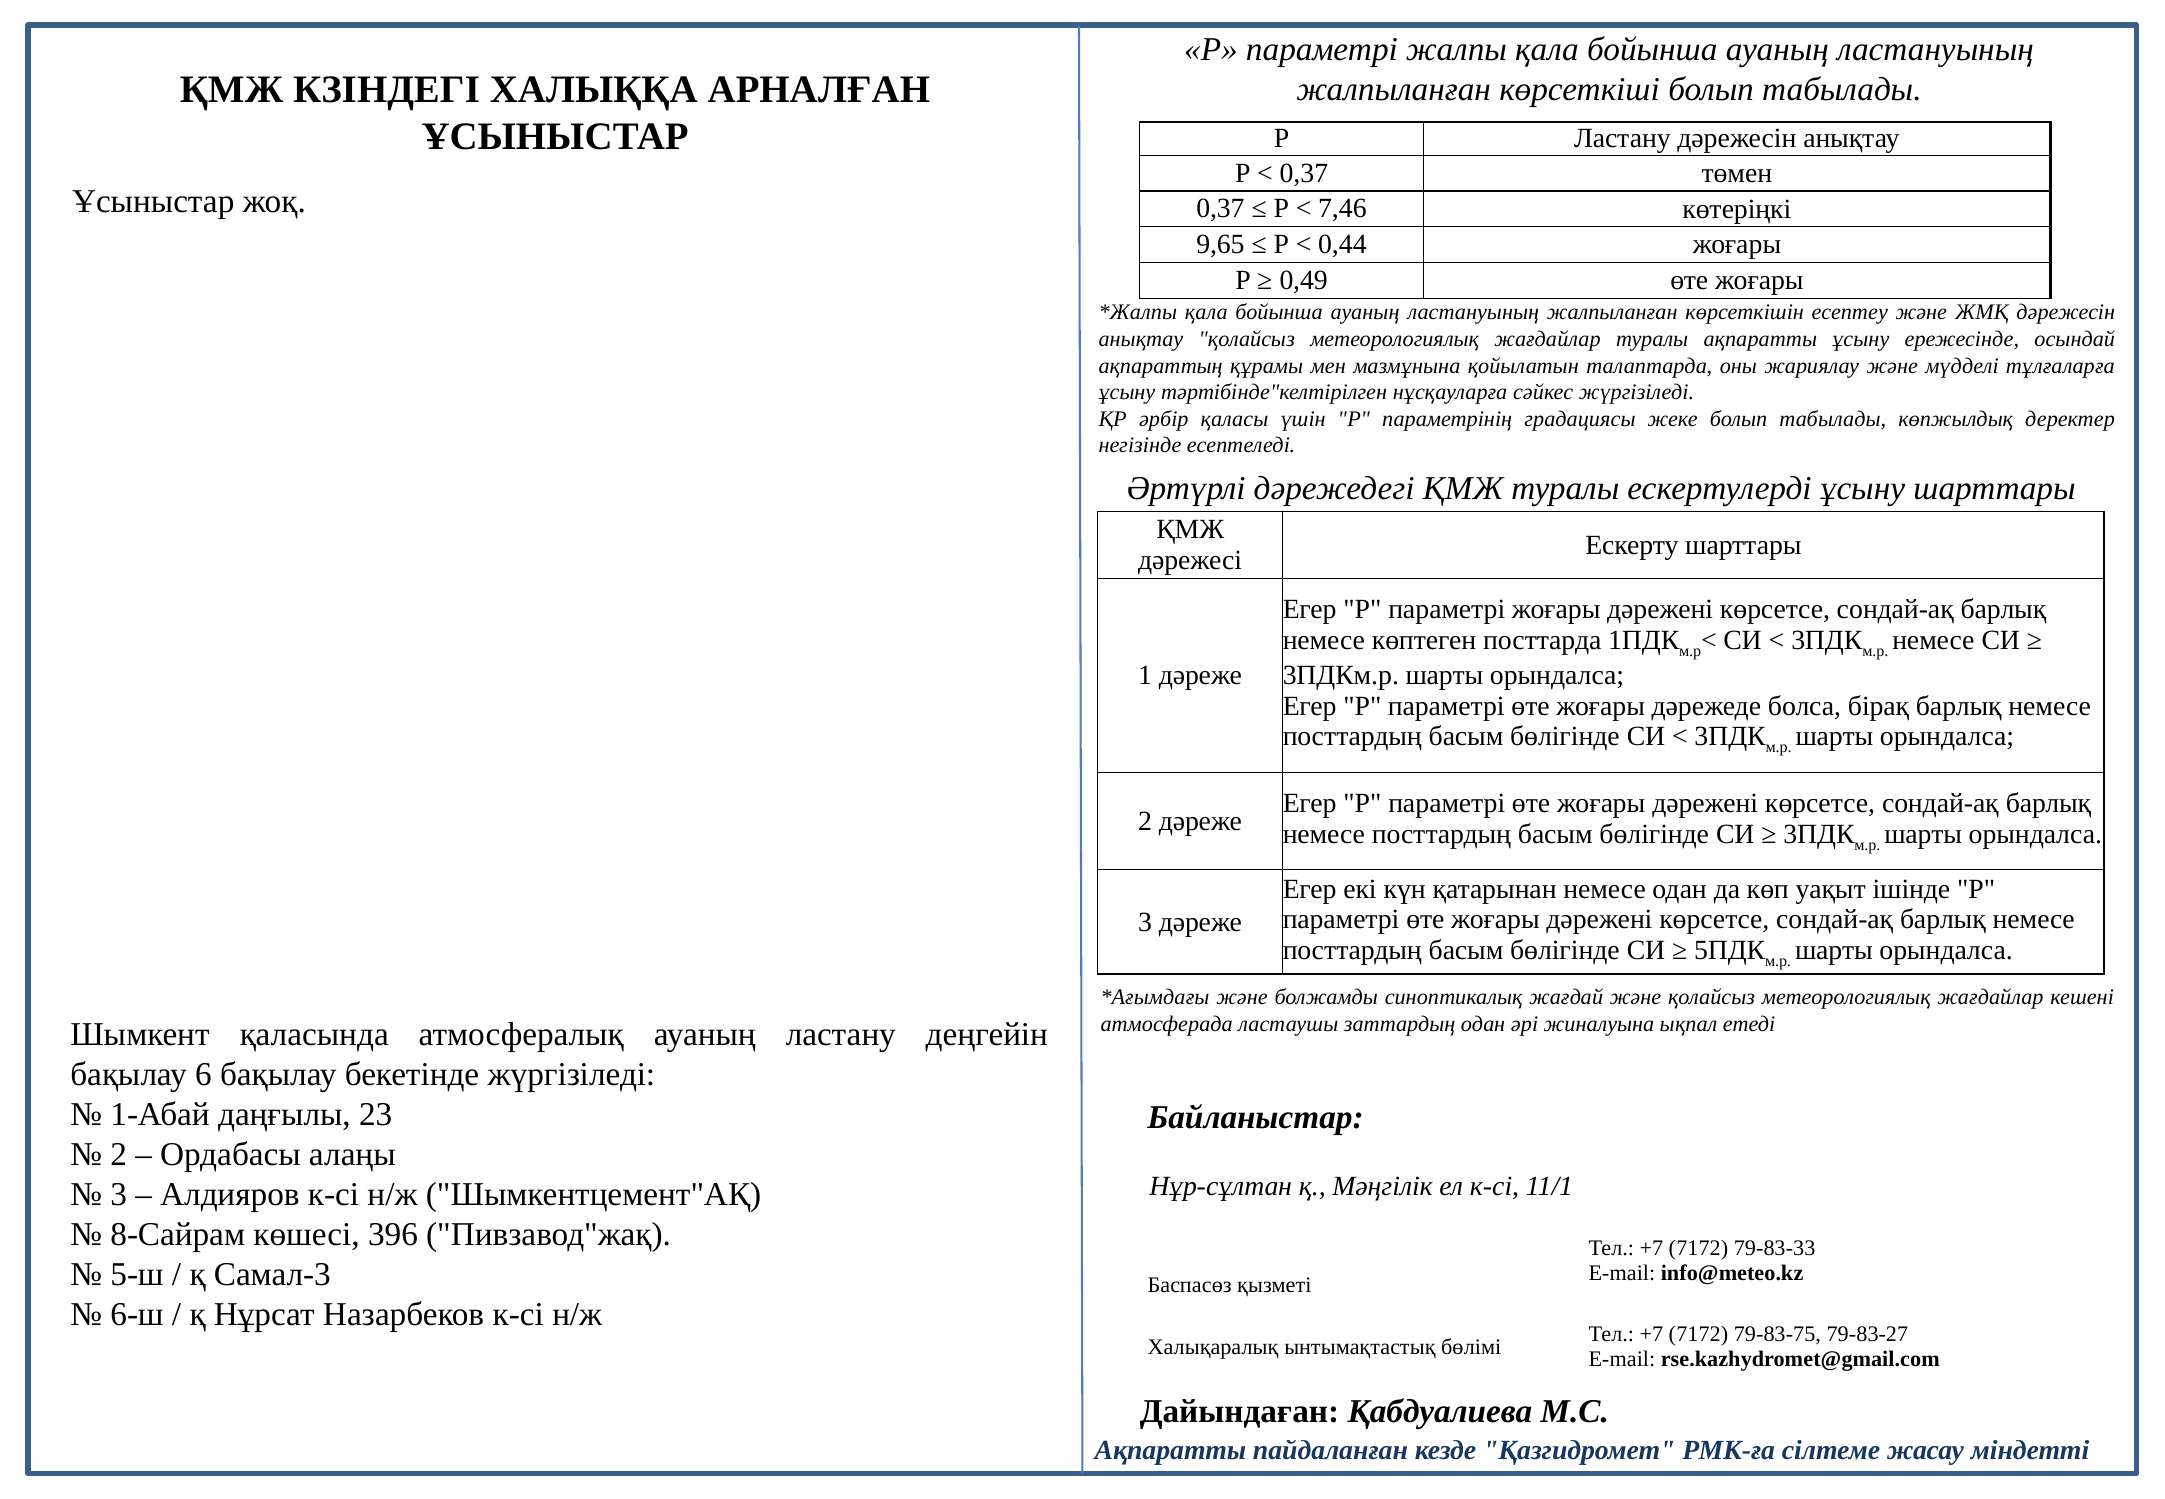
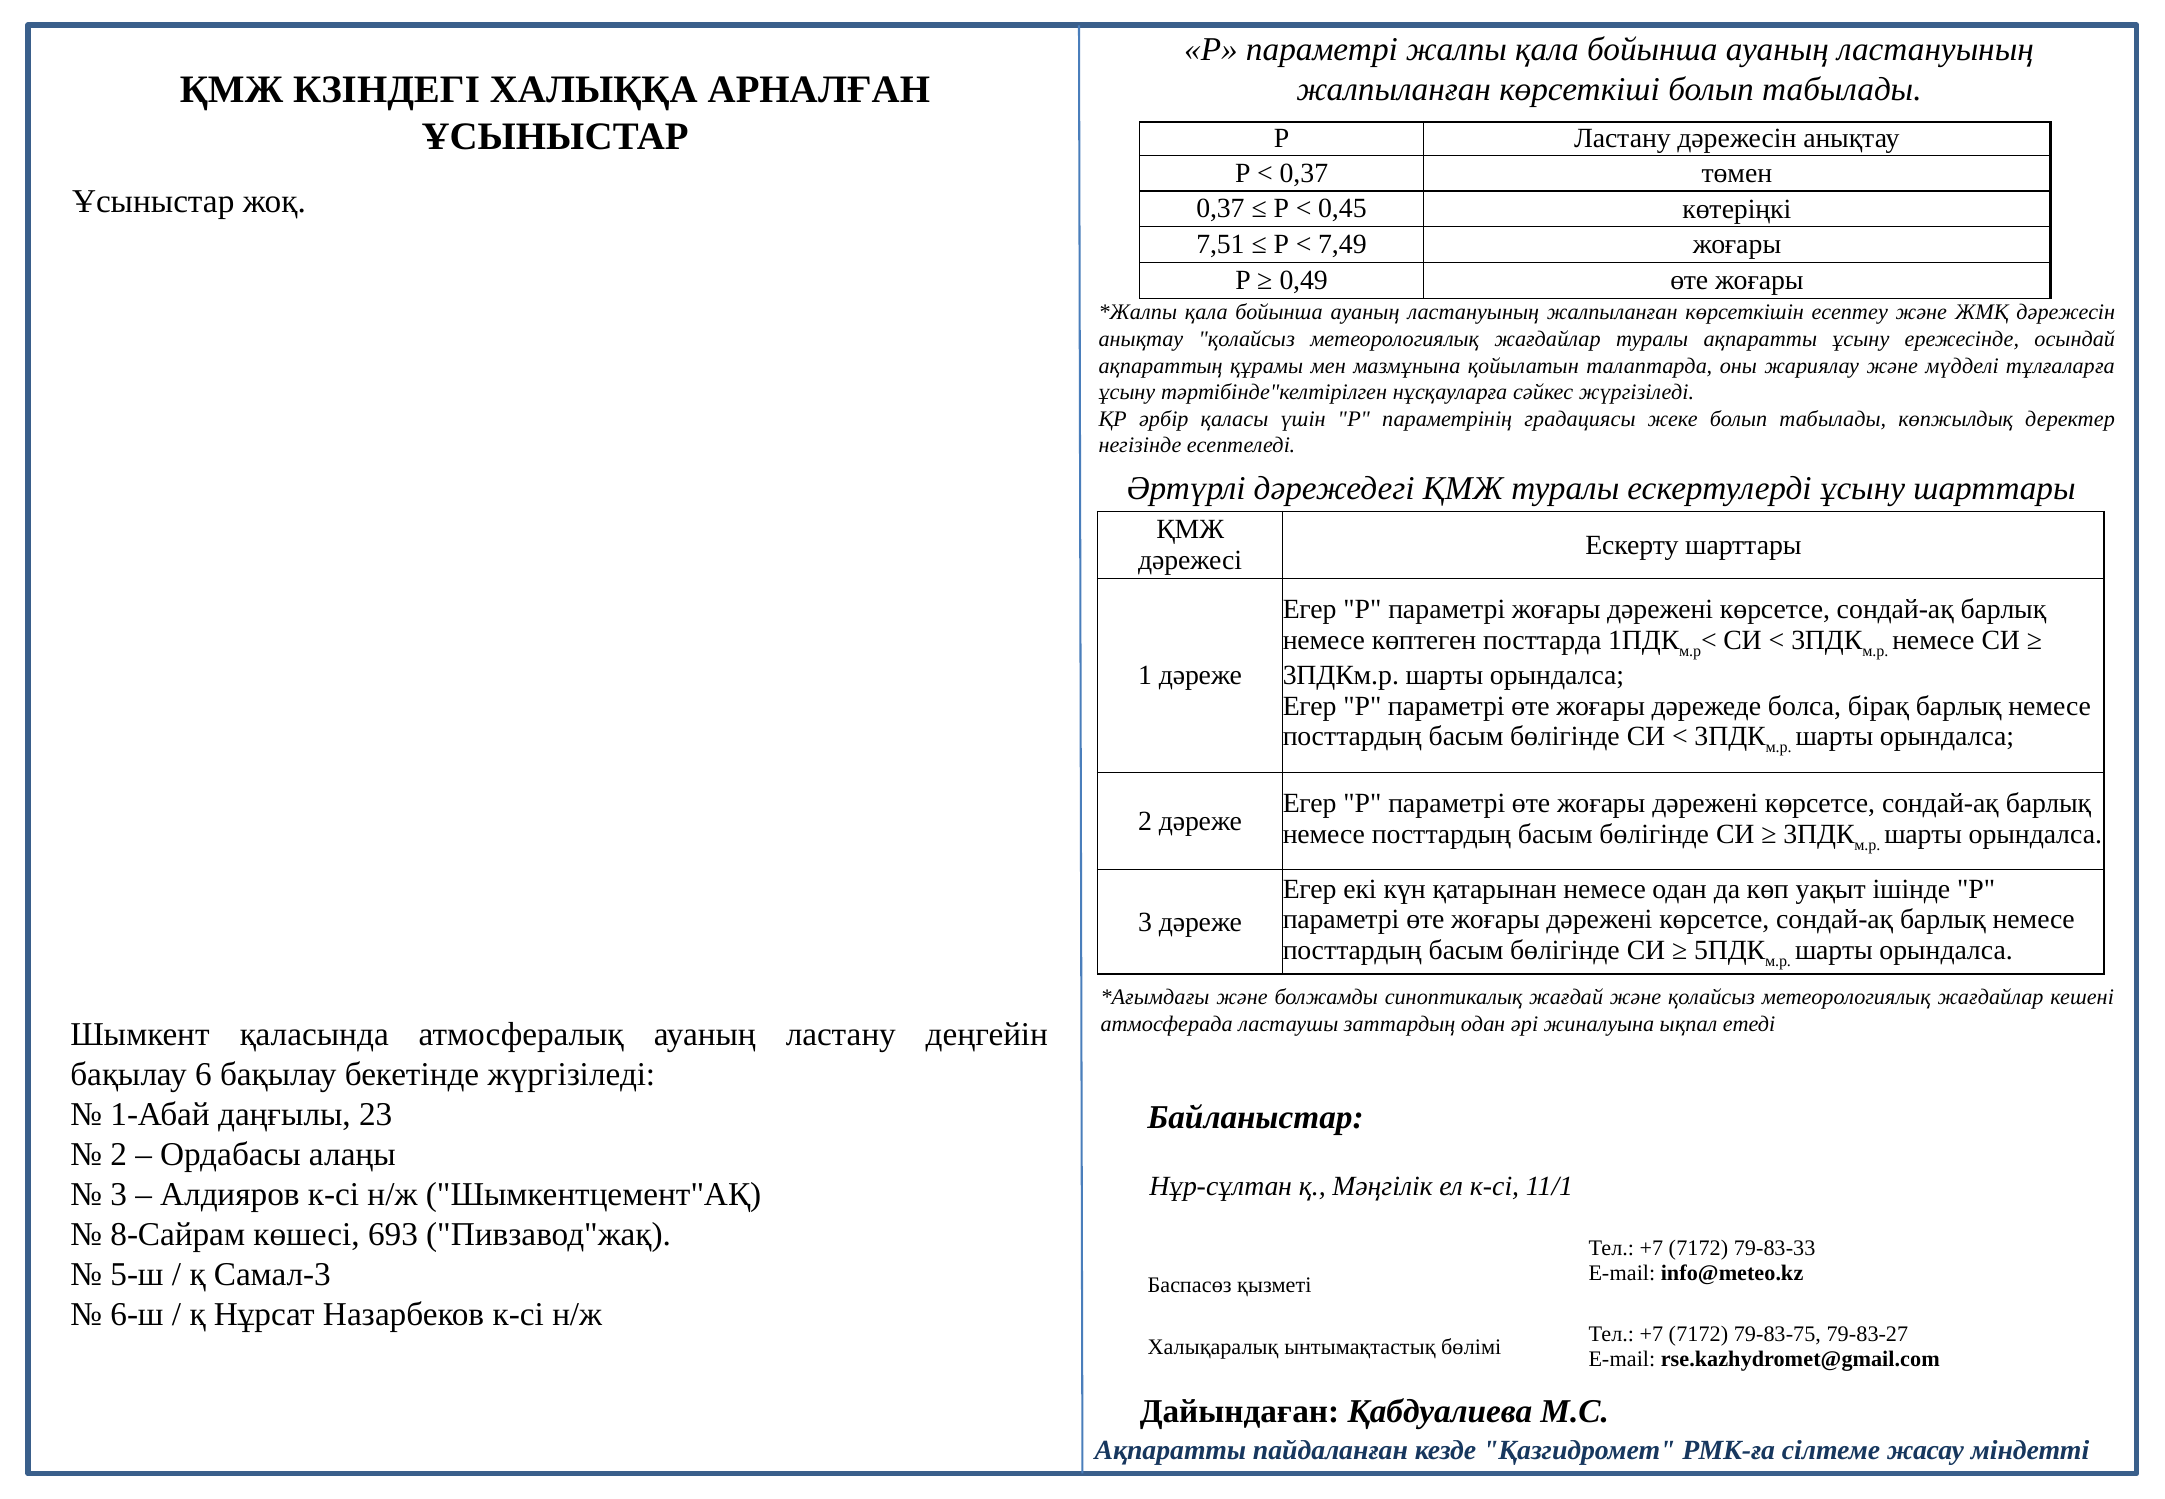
7,46: 7,46 -> 0,45
9,65: 9,65 -> 7,51
0,44: 0,44 -> 7,49
396: 396 -> 693
